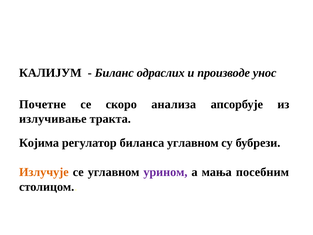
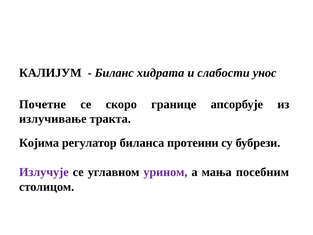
одраслих: одраслих -> хидрата
производе: производе -> слабости
анализа: анализа -> границе
биланса углавном: углавном -> протеини
Излучује colour: orange -> purple
